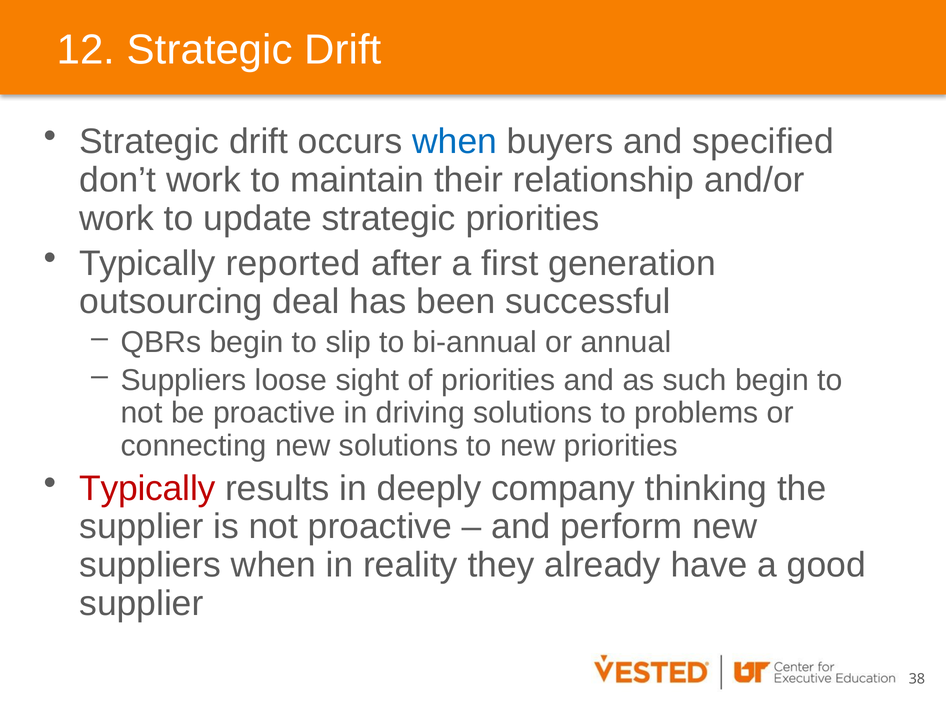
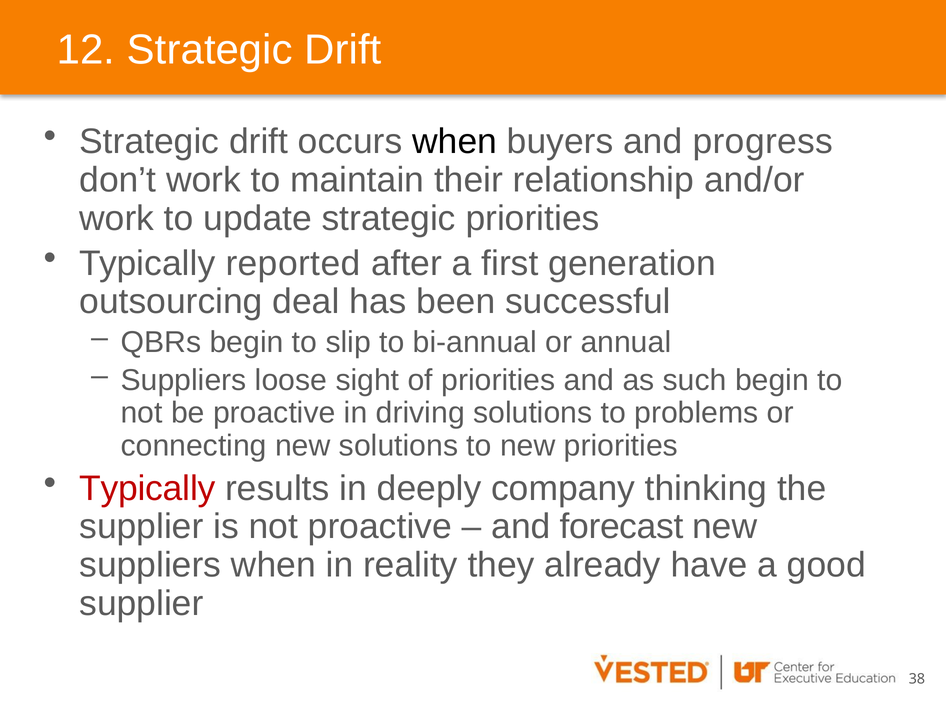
when at (455, 142) colour: blue -> black
specified: specified -> progress
perform: perform -> forecast
